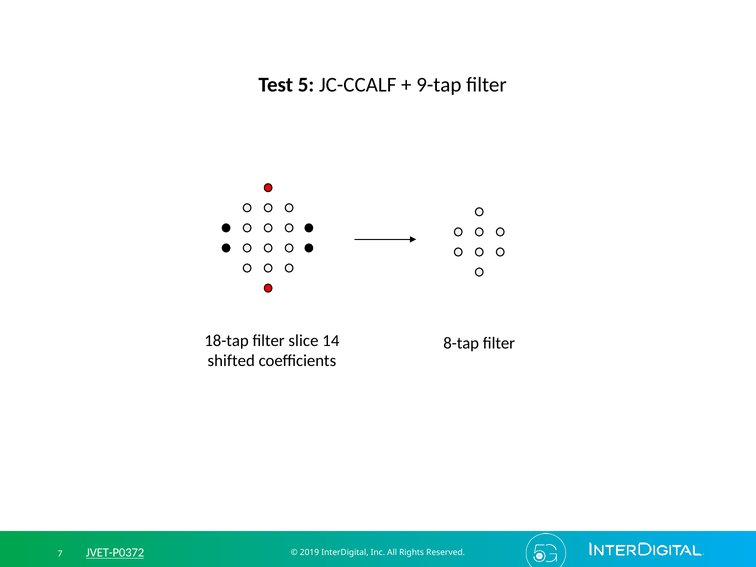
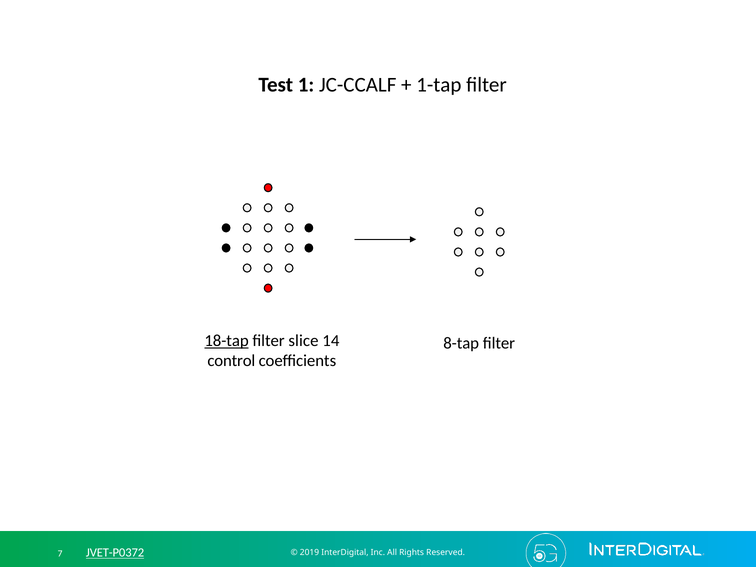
5: 5 -> 1
9-tap: 9-tap -> 1-tap
18-tap underline: none -> present
shifted: shifted -> control
